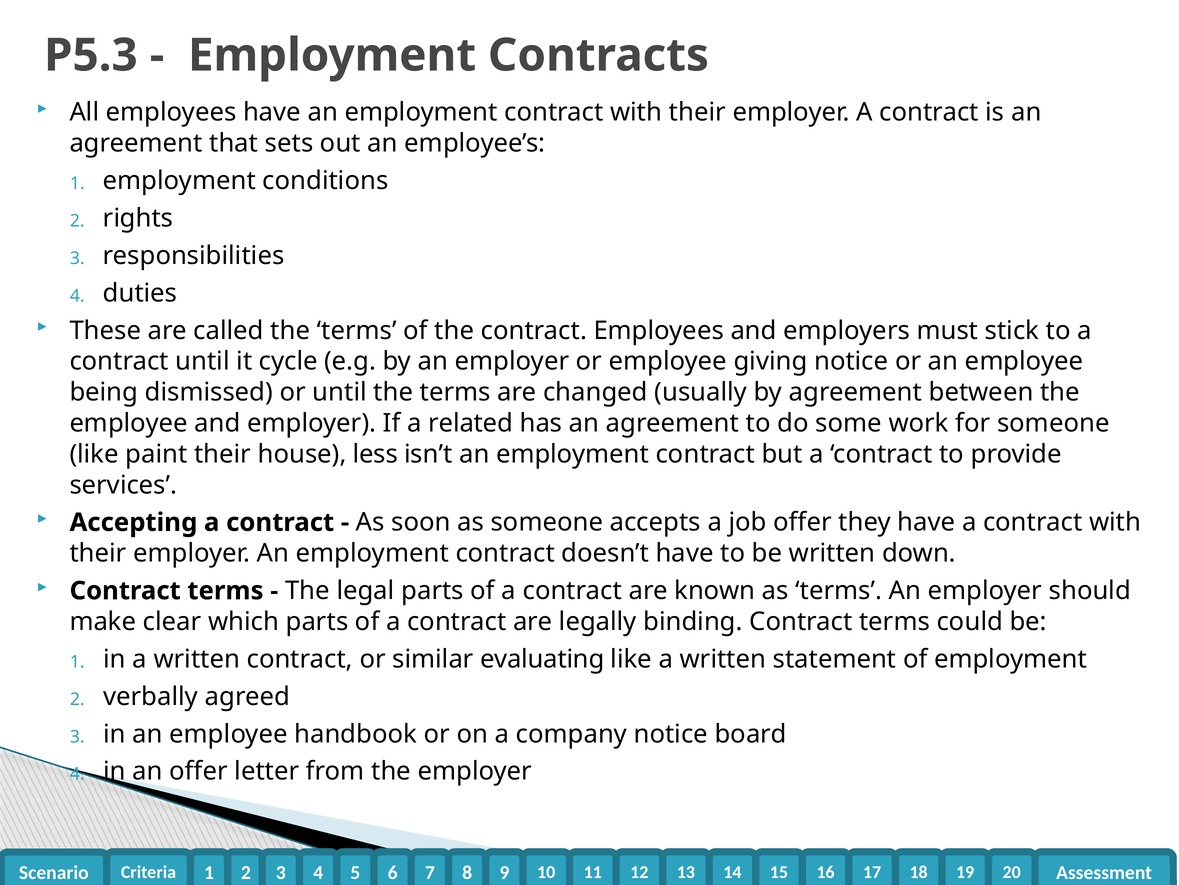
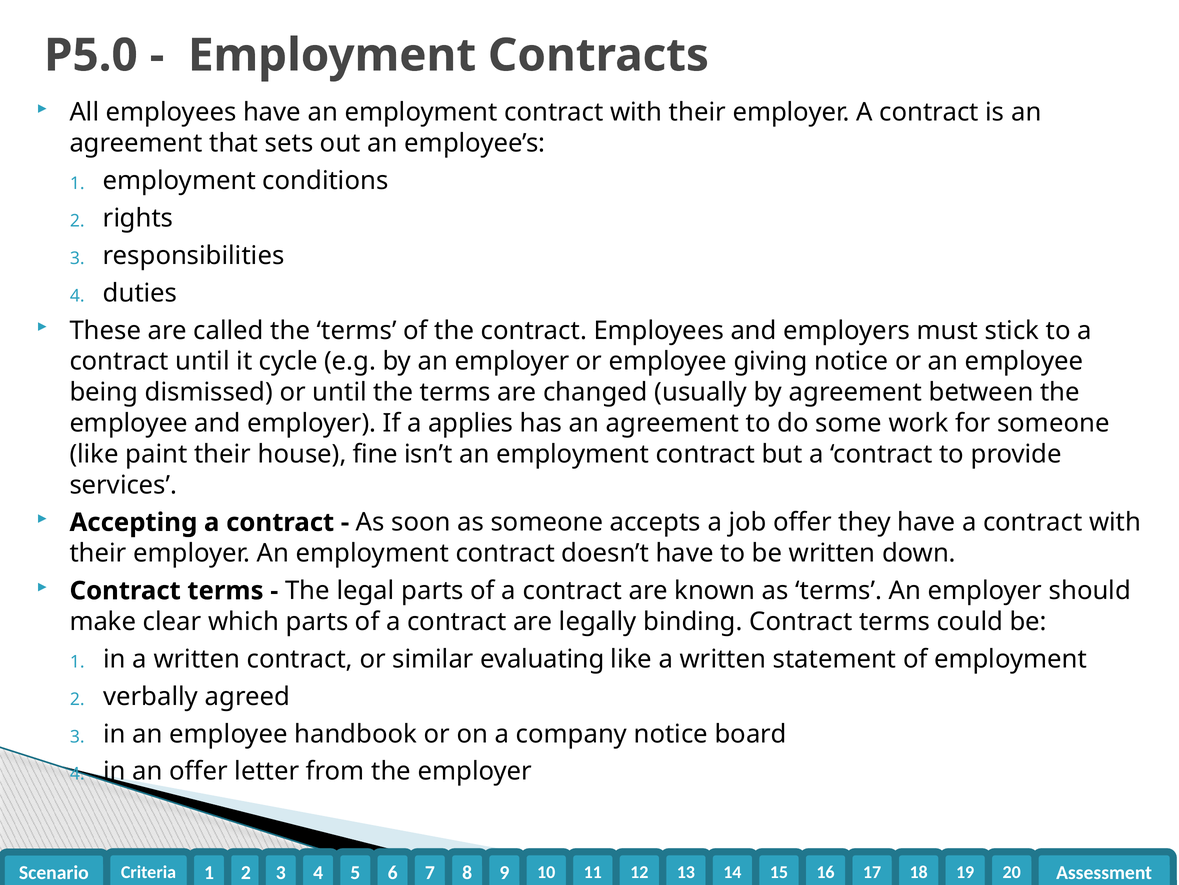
P5.3: P5.3 -> P5.0
related: related -> applies
less: less -> fine
